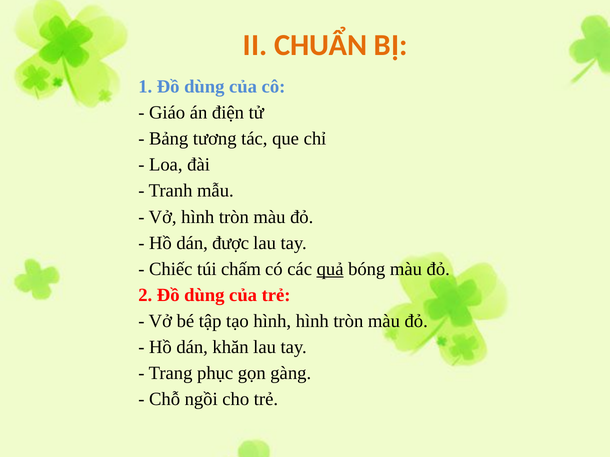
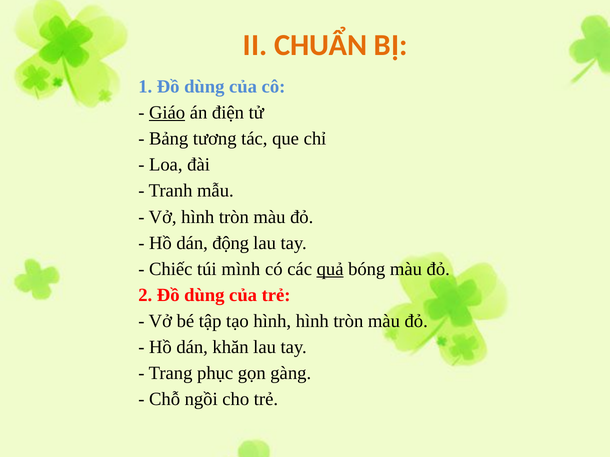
Giáo underline: none -> present
được: được -> động
chấm: chấm -> mình
